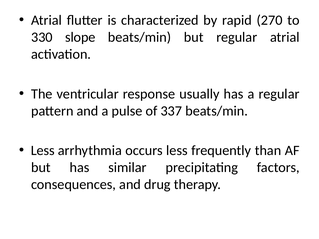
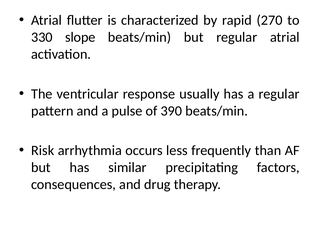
337: 337 -> 390
Less at (43, 151): Less -> Risk
